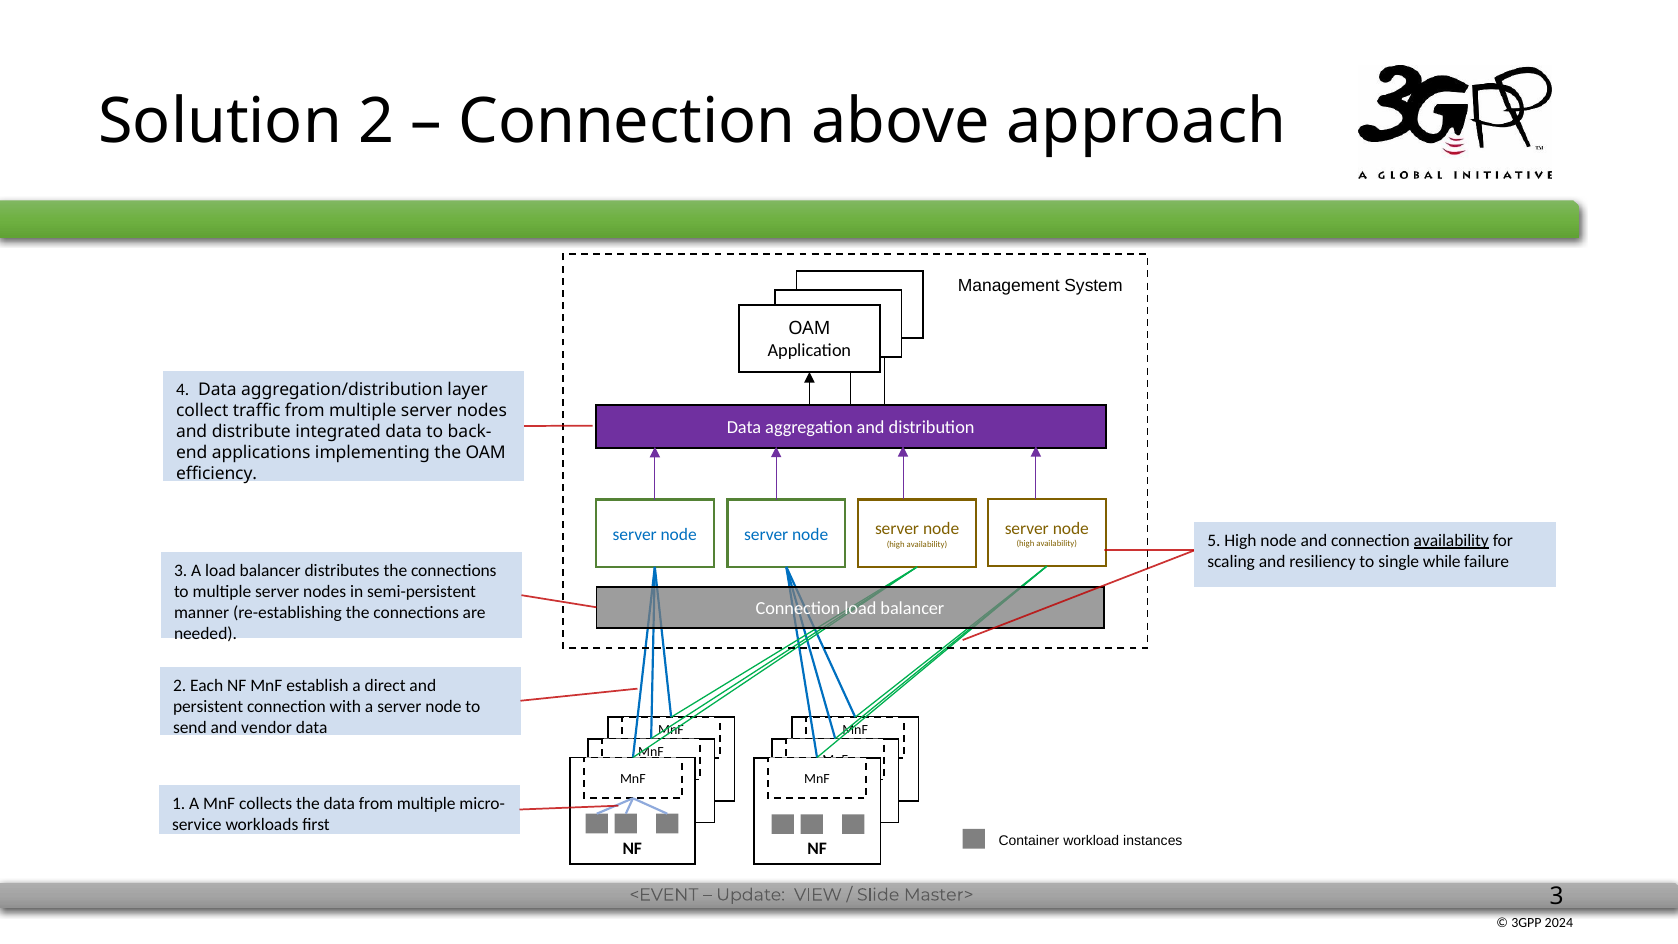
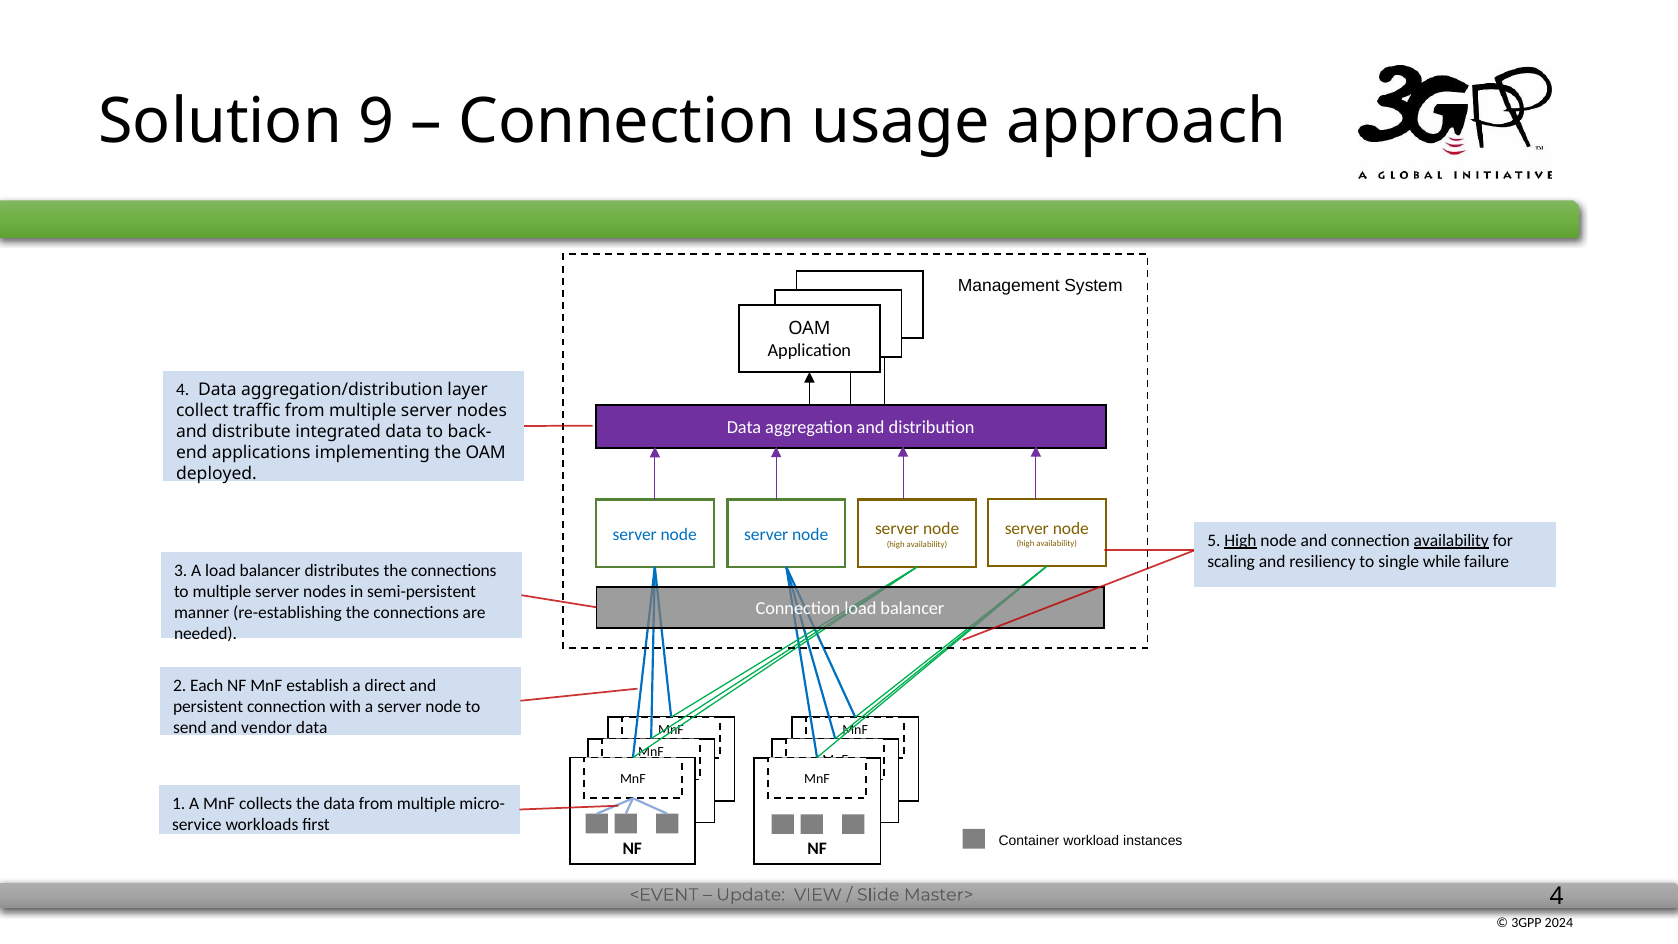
Solution 2: 2 -> 9
above: above -> usage
efficiency: efficiency -> deployed
High at (1240, 540) underline: none -> present
3 at (1557, 897): 3 -> 4
